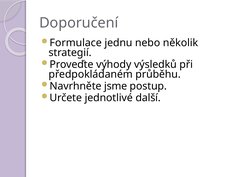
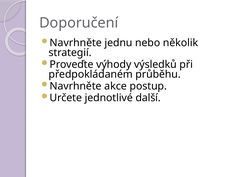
Formulace at (76, 43): Formulace -> Navrhněte
jsme: jsme -> akce
